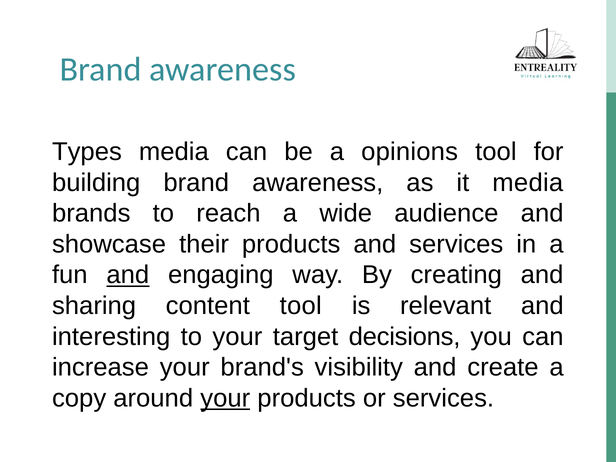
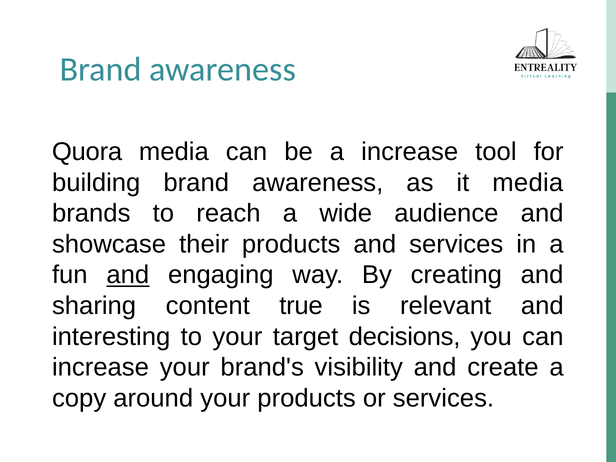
Types: Types -> Quora
a opinions: opinions -> increase
content tool: tool -> true
your at (225, 398) underline: present -> none
